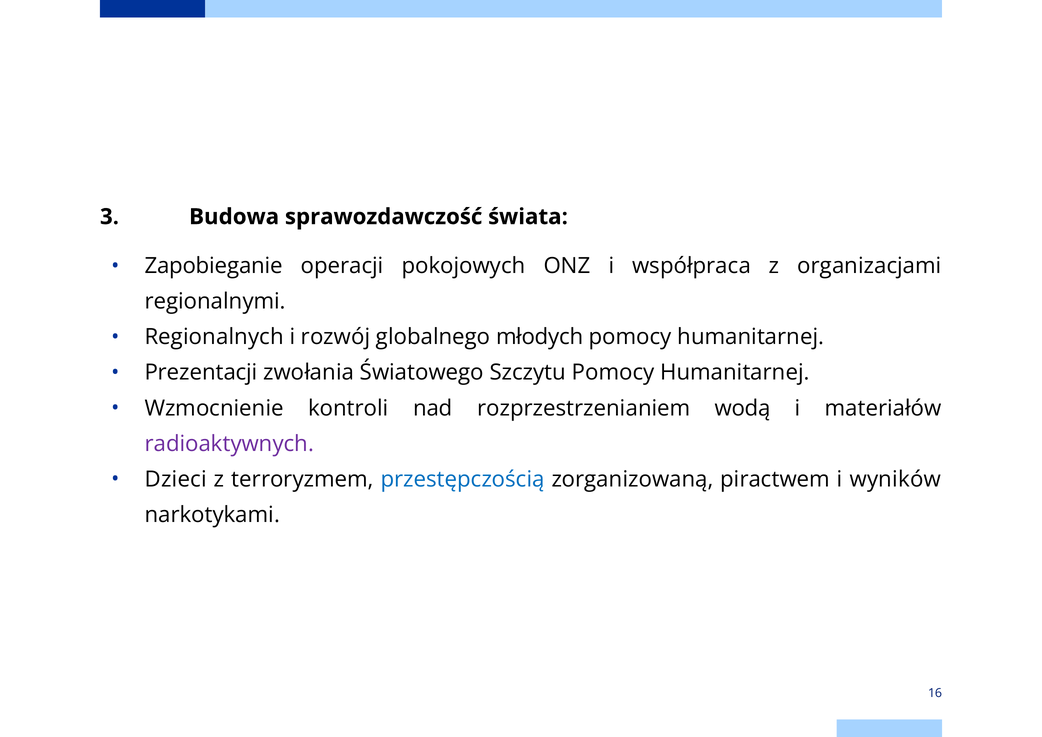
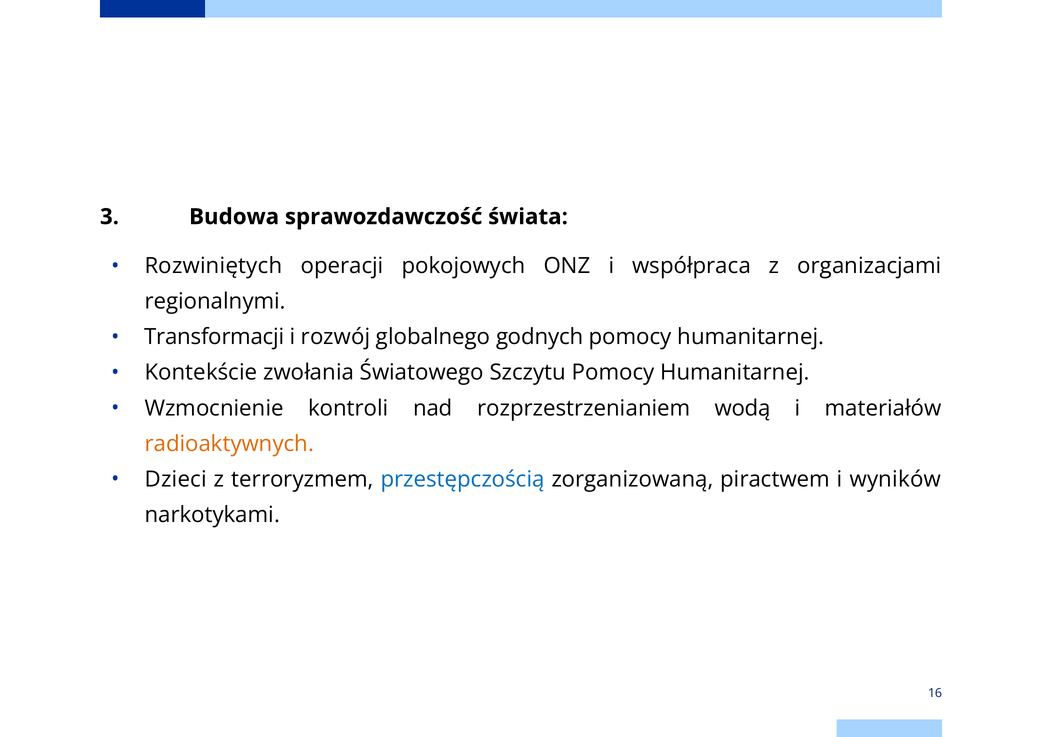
Zapobieganie: Zapobieganie -> Rozwiniętych
Regionalnych: Regionalnych -> Transformacji
młodych: młodych -> godnych
Prezentacji: Prezentacji -> Kontekście
radioaktywnych colour: purple -> orange
